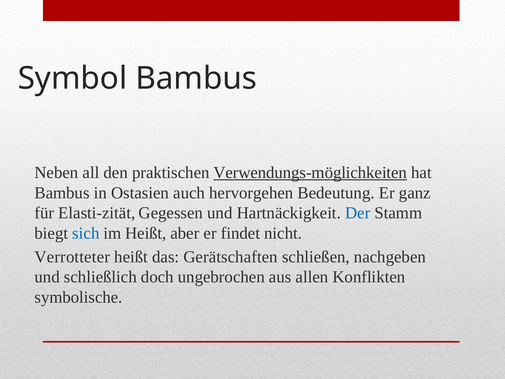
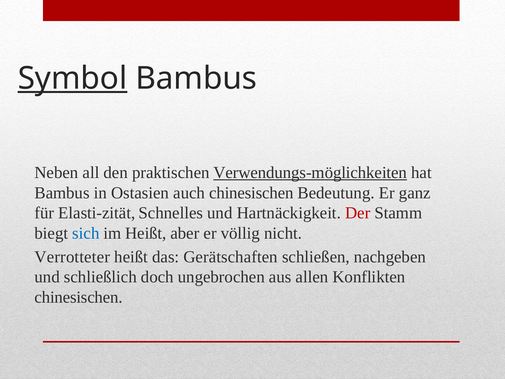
Symbol underline: none -> present
auch hervorgehen: hervorgehen -> chinesischen
Gegessen: Gegessen -> Schnelles
Der colour: blue -> red
findet: findet -> völlig
symbolische at (79, 297): symbolische -> chinesischen
